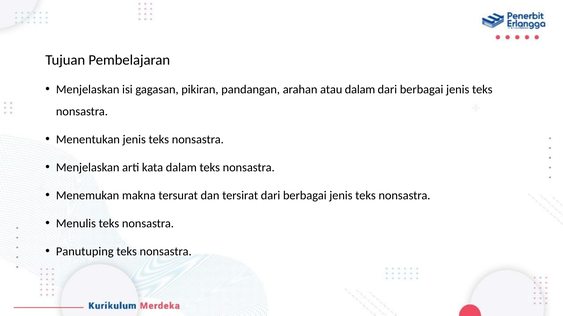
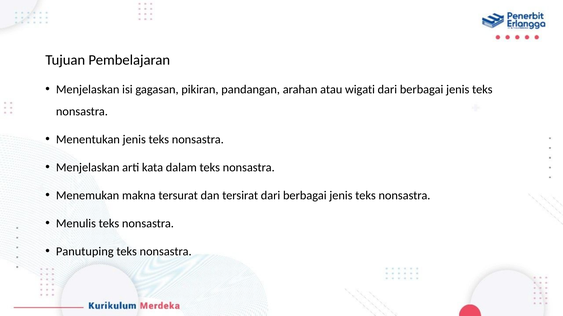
atau dalam: dalam -> wigati
